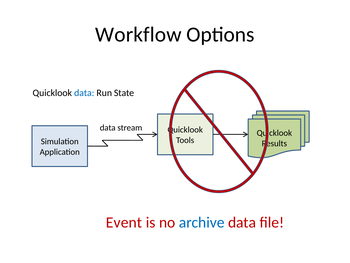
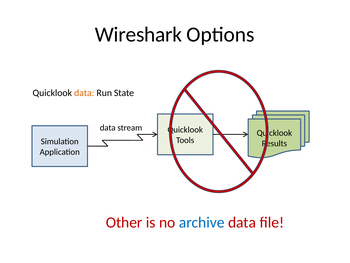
Workflow: Workflow -> Wireshark
data at (84, 93) colour: blue -> orange
Event: Event -> Other
